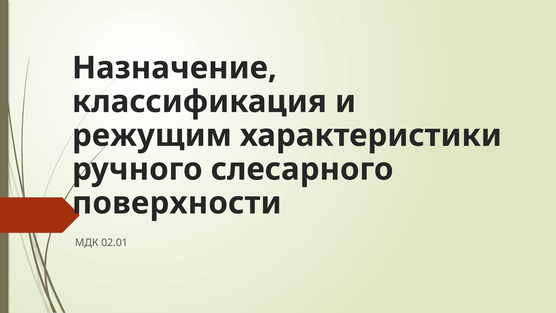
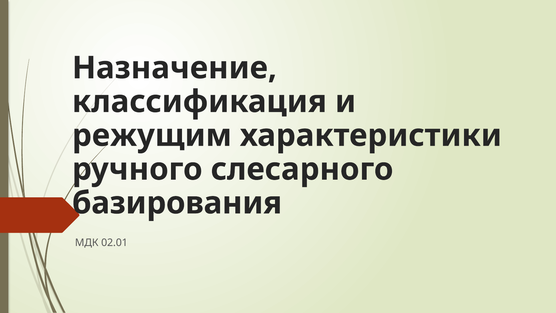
поверхности: поверхности -> базирования
